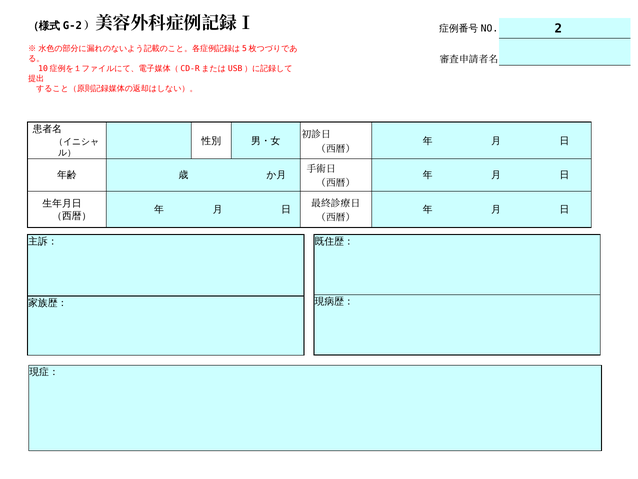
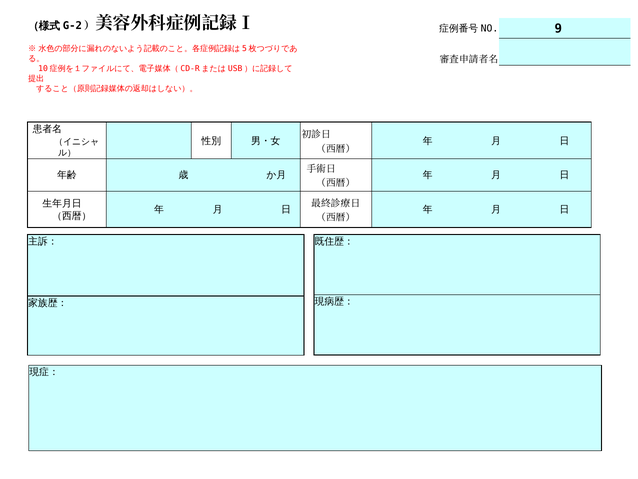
2: 2 -> 9
